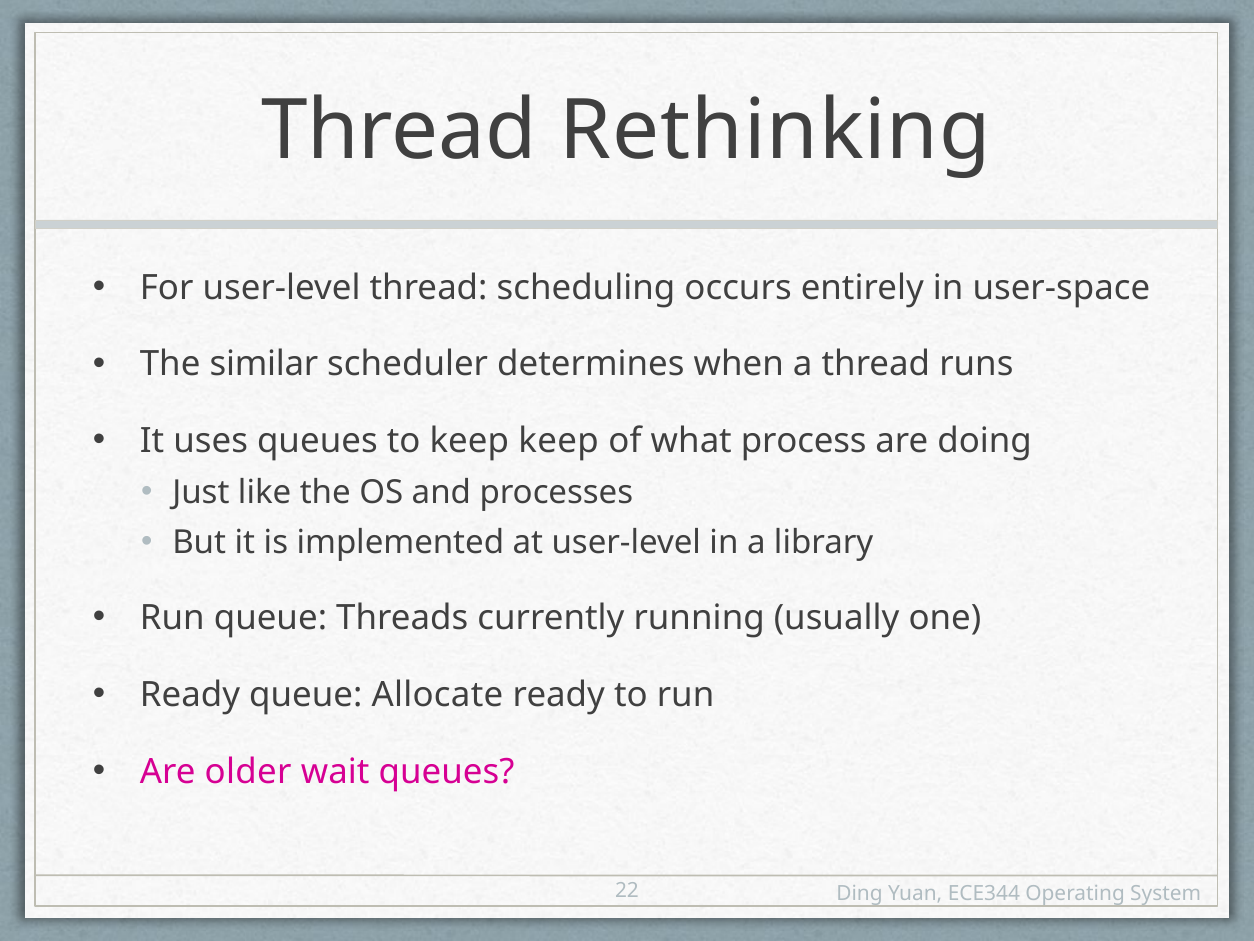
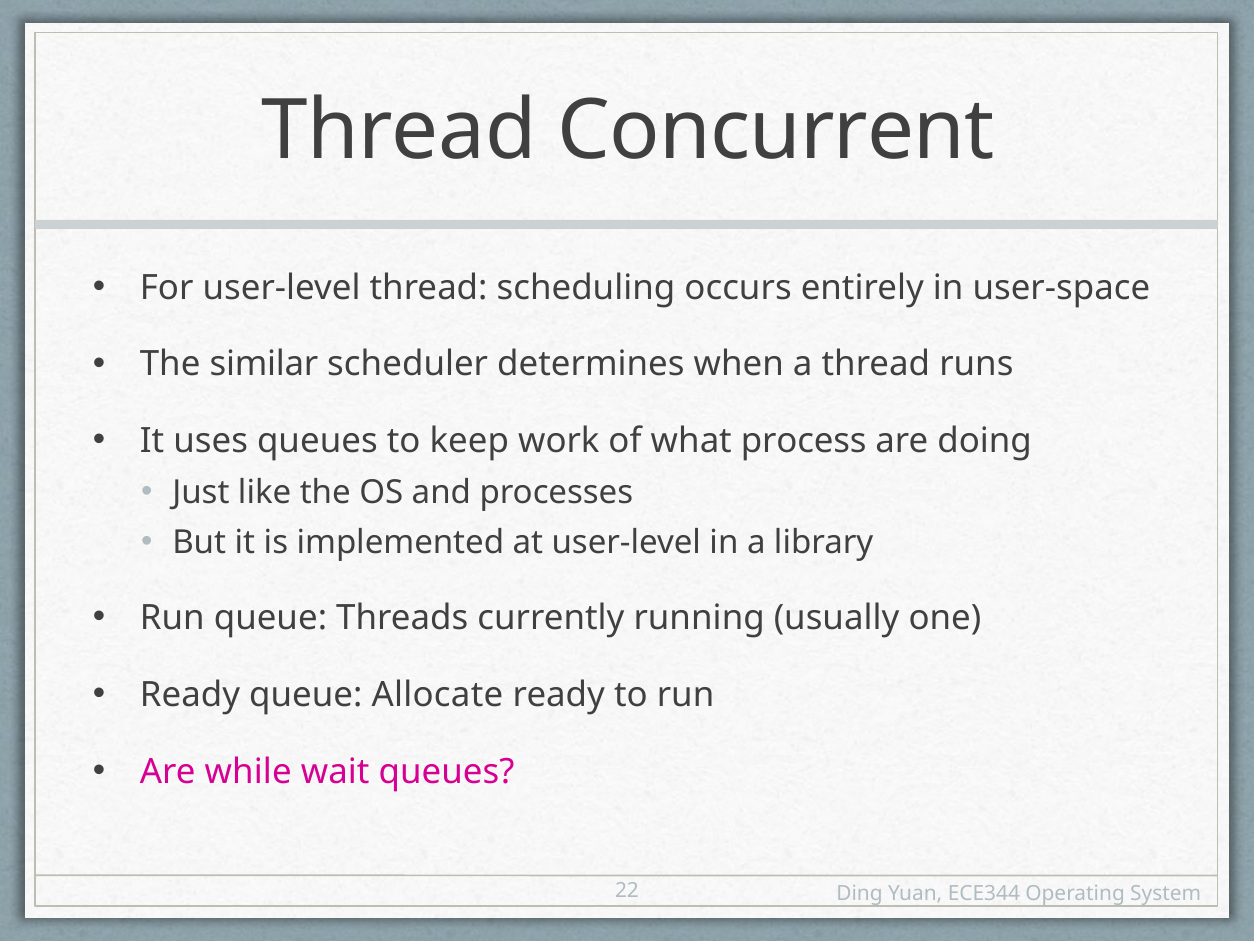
Rethinking: Rethinking -> Concurrent
keep keep: keep -> work
older: older -> while
